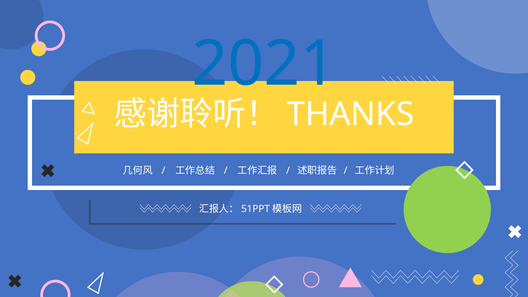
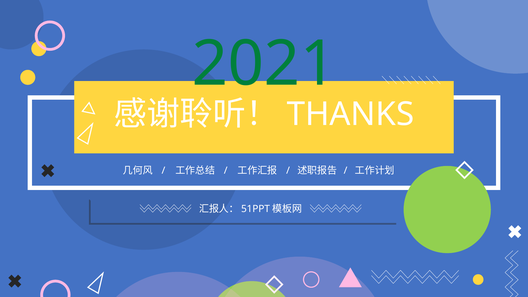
2021 colour: blue -> green
